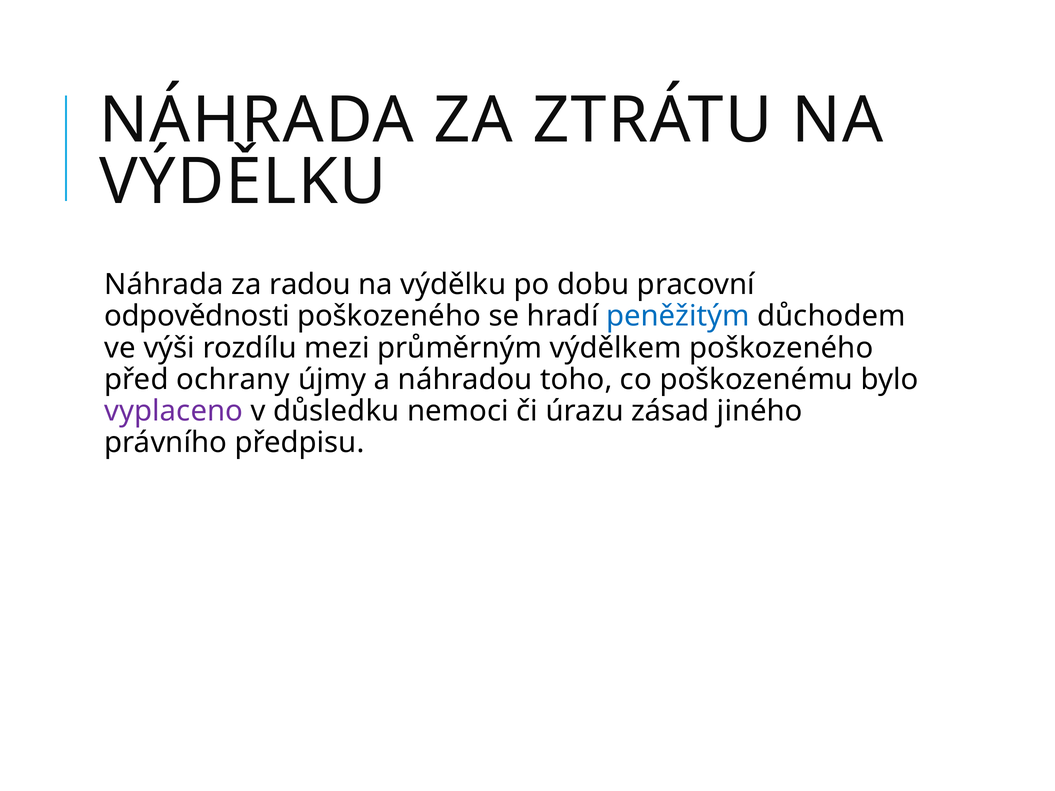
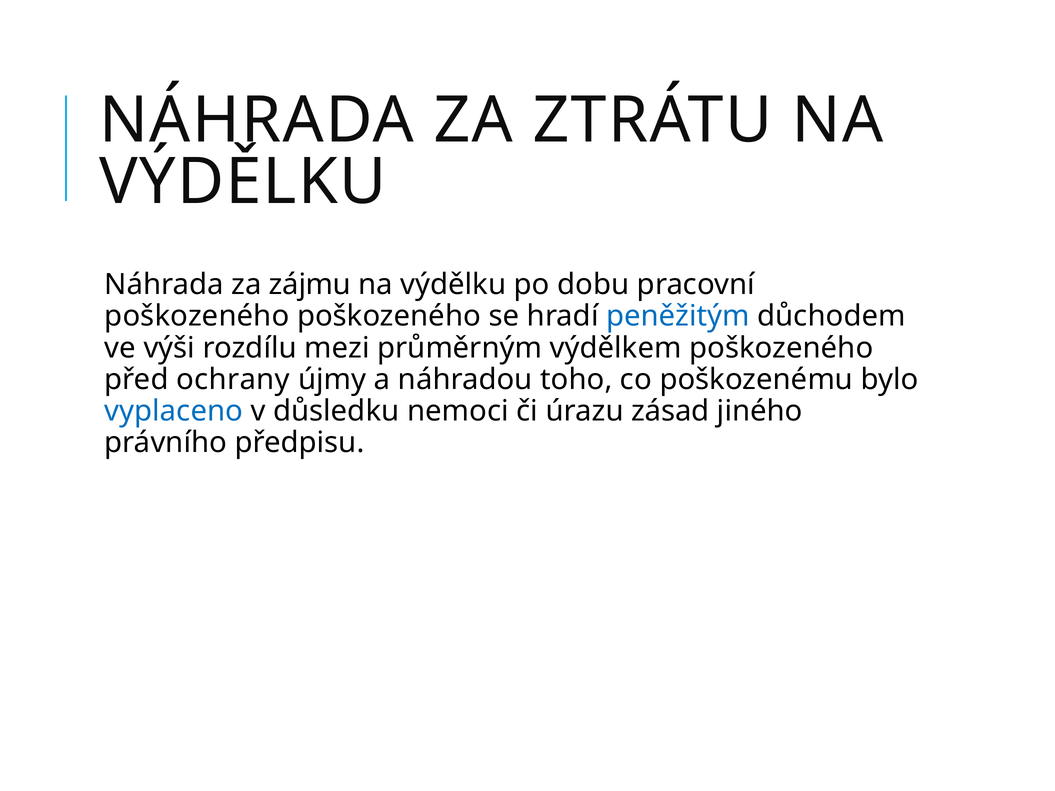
radou: radou -> zájmu
odpovědnosti at (197, 316): odpovědnosti -> poškozeného
vyplaceno colour: purple -> blue
